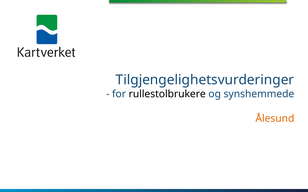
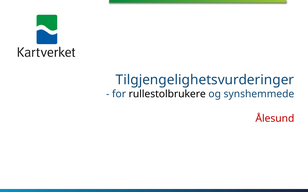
Ålesund colour: orange -> red
